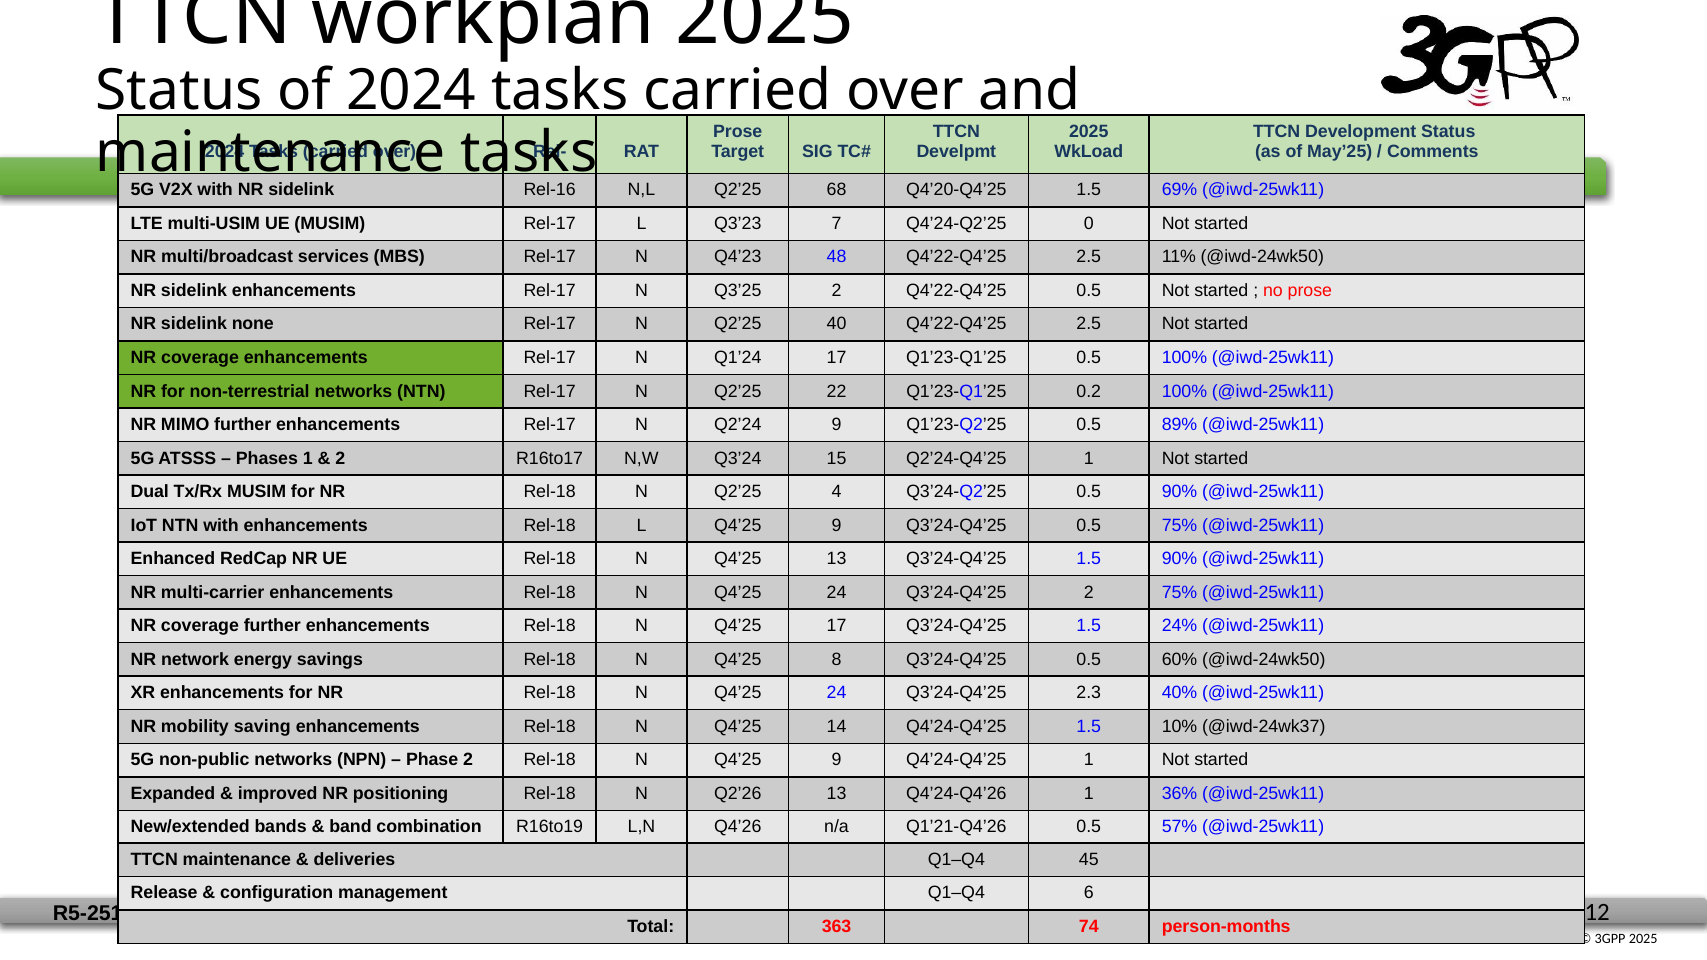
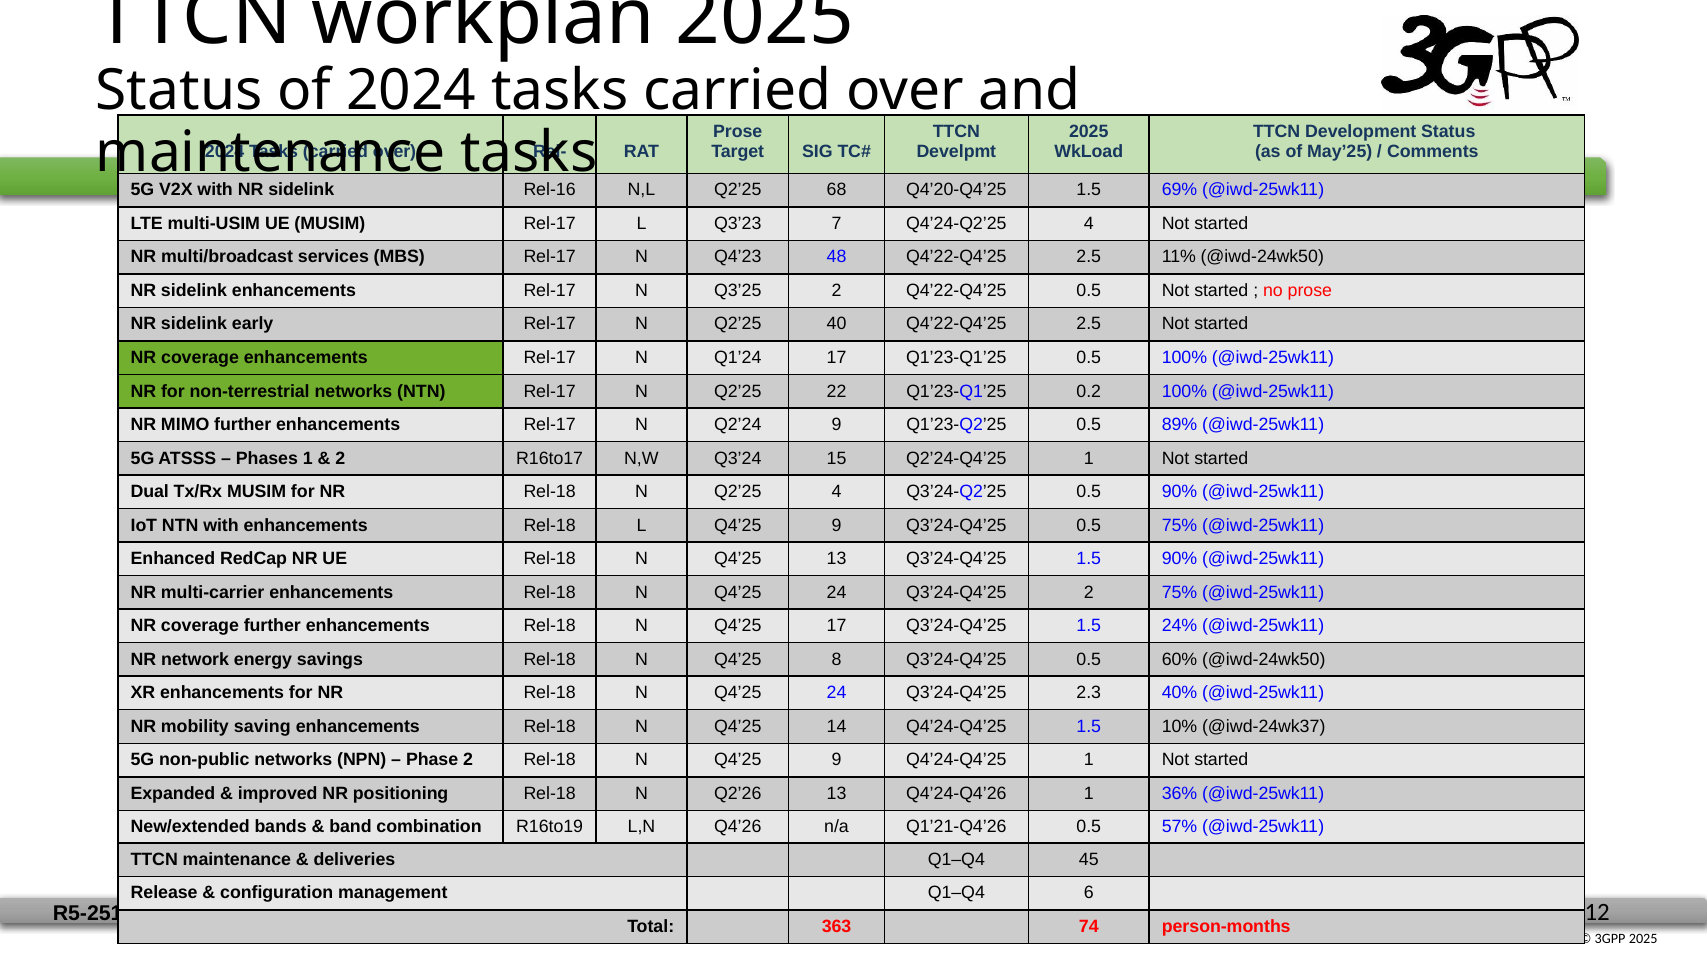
Q4’24-Q2’25 0: 0 -> 4
none: none -> early
